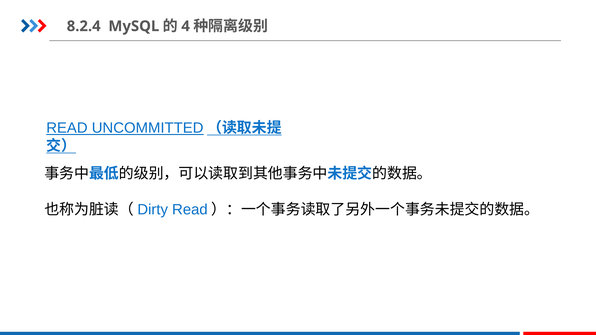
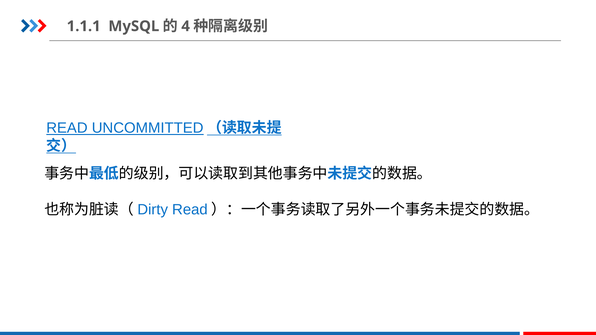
8.2.4: 8.2.4 -> 1.1.1
